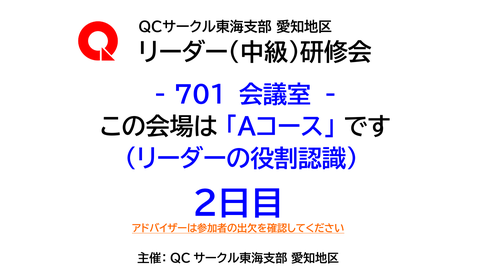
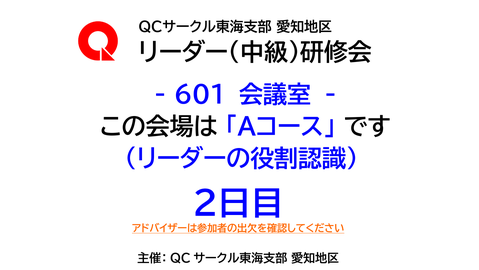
701: 701 -> 601
